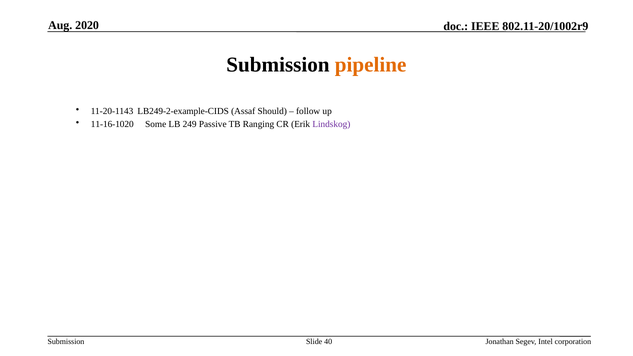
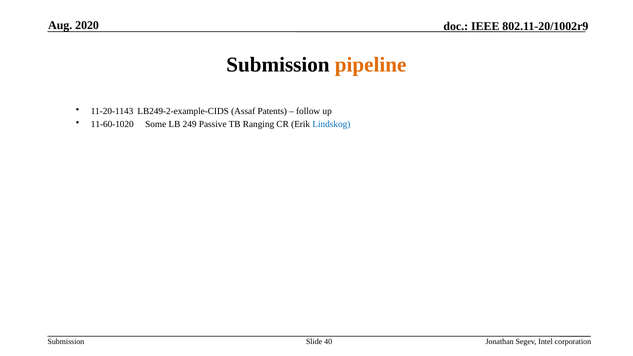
Should: Should -> Patents
11-16-1020: 11-16-1020 -> 11-60-1020
Lindskog colour: purple -> blue
